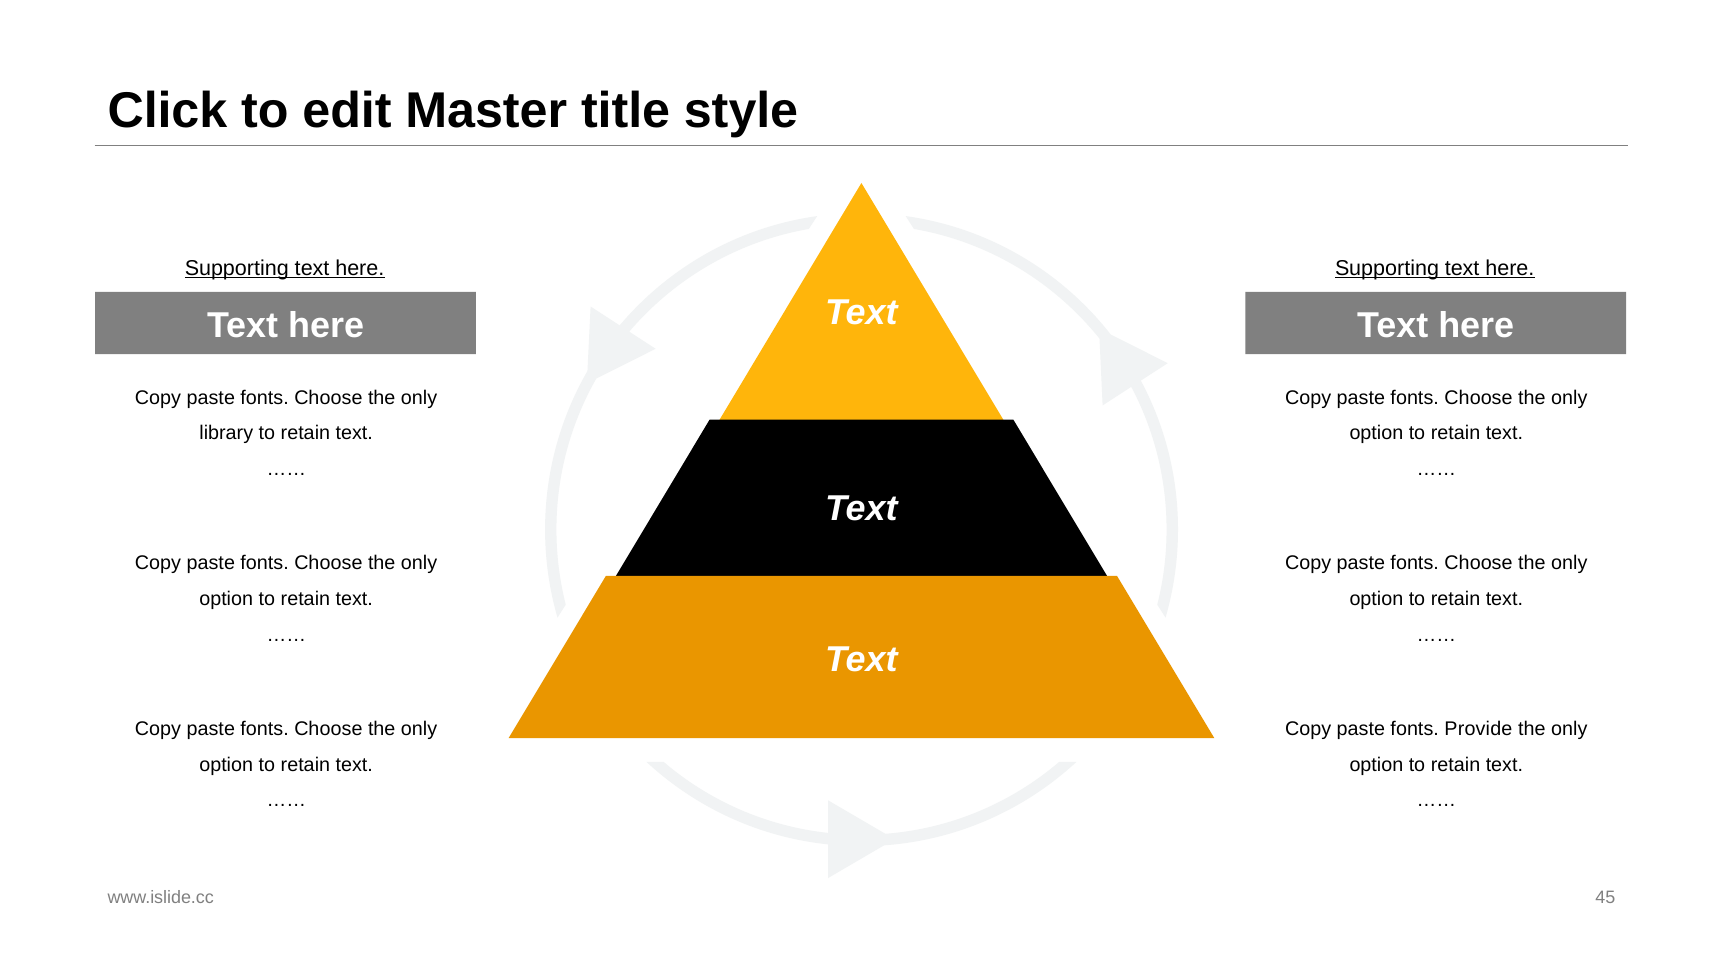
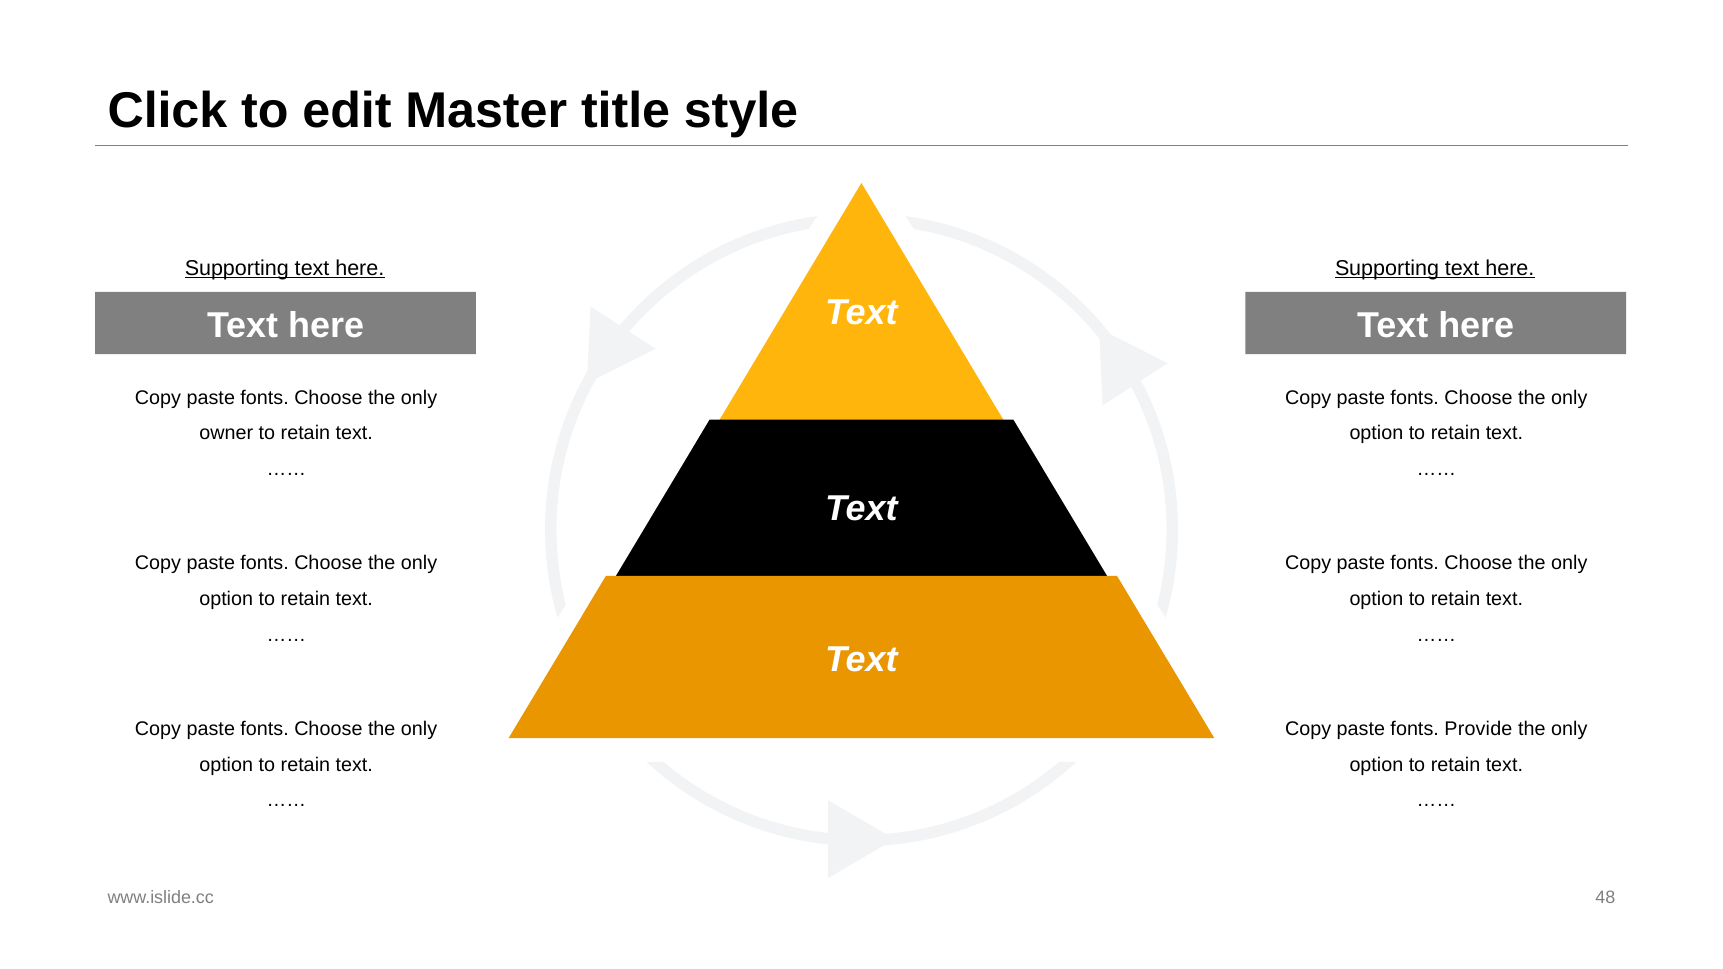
library: library -> owner
45: 45 -> 48
